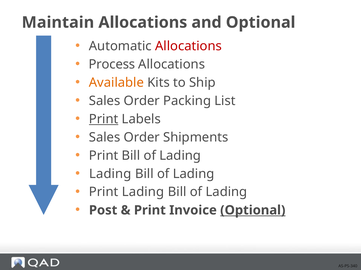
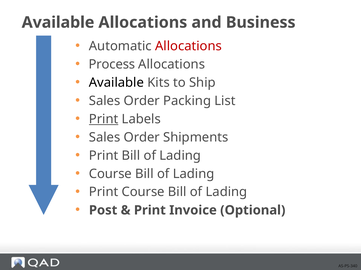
Maintain at (58, 22): Maintain -> Available
and Optional: Optional -> Business
Available at (116, 83) colour: orange -> black
Lading at (110, 174): Lading -> Course
Print Lading: Lading -> Course
Optional at (253, 211) underline: present -> none
